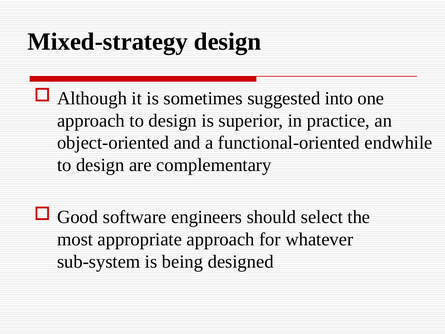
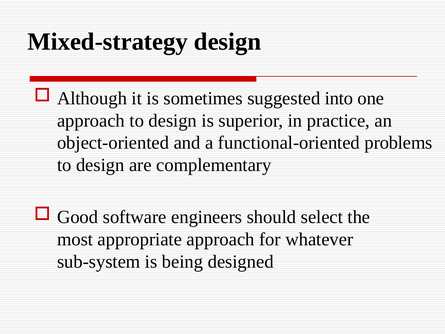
endwhile: endwhile -> problems
